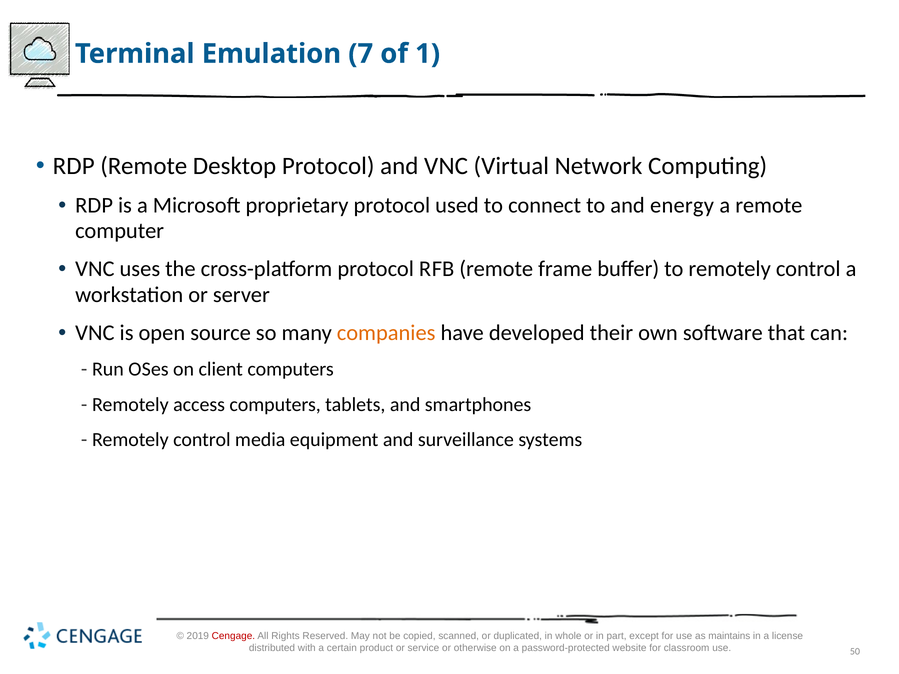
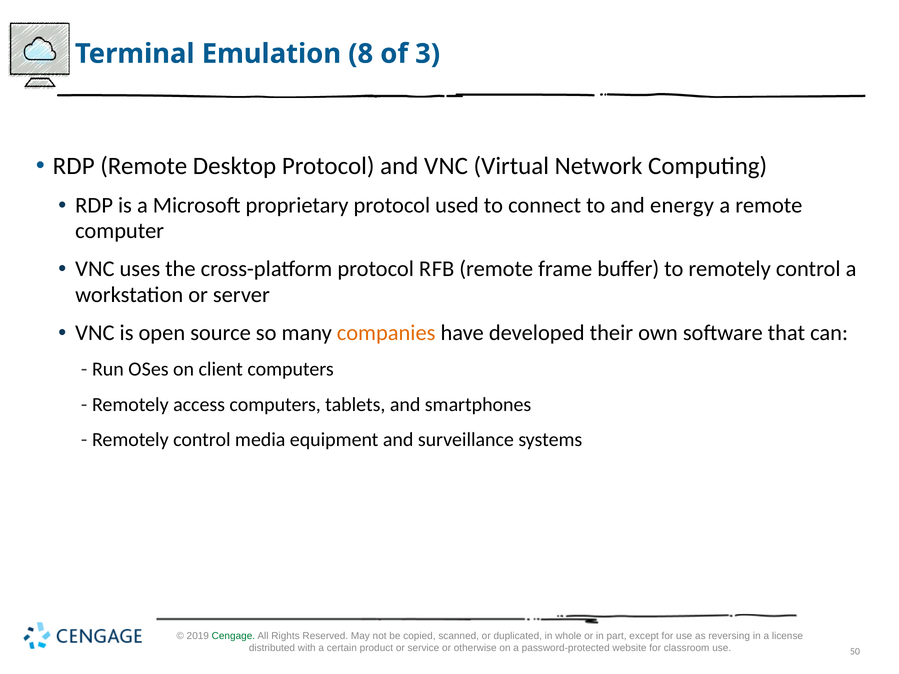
7: 7 -> 8
1: 1 -> 3
Cengage colour: red -> green
maintains: maintains -> reversing
